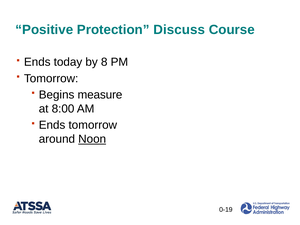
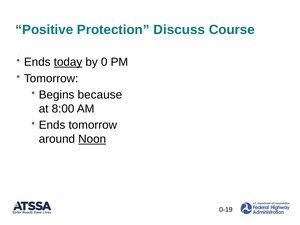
today underline: none -> present
8: 8 -> 0
measure: measure -> because
